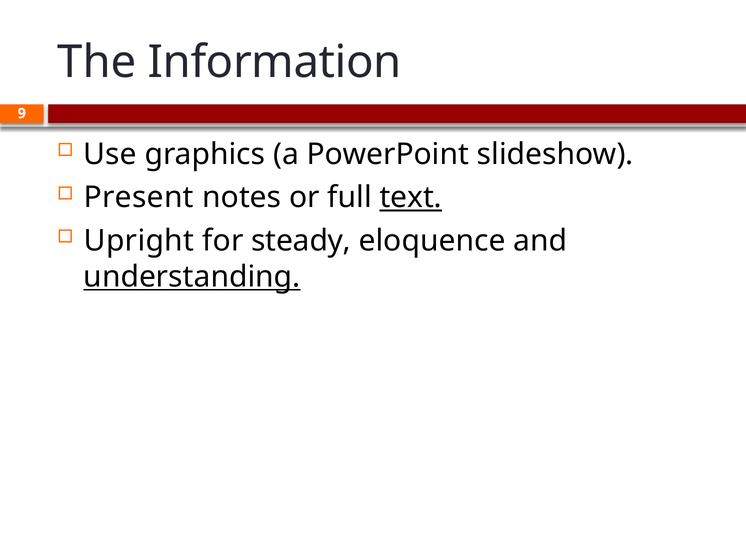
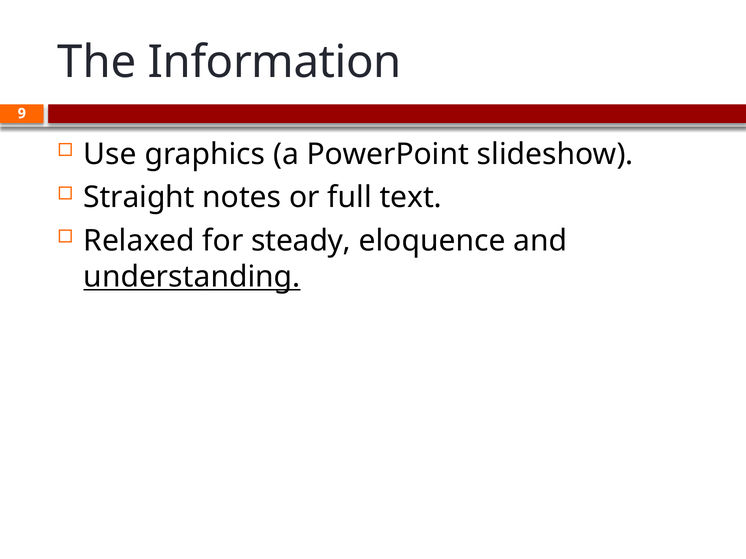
Present: Present -> Straight
text underline: present -> none
Upright: Upright -> Relaxed
